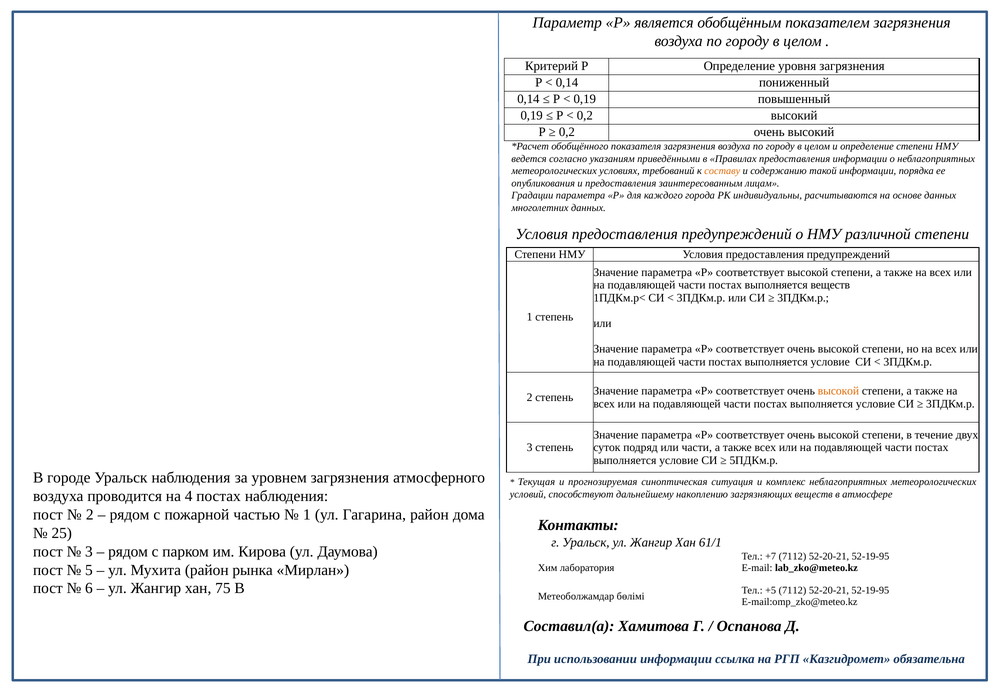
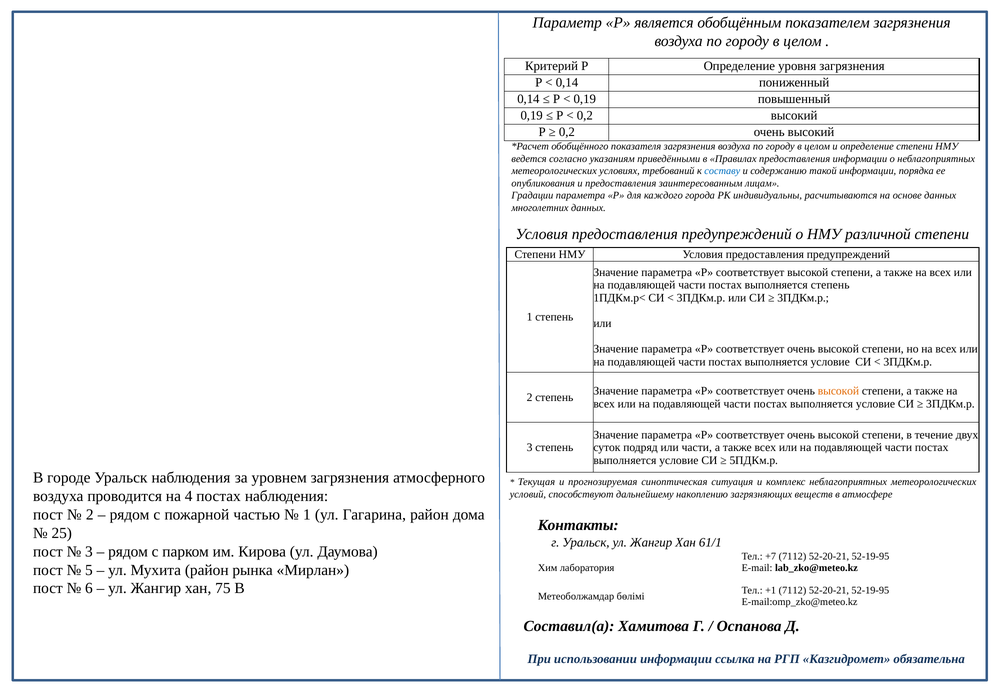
составу colour: orange -> blue
выполняется веществ: веществ -> степень
+5: +5 -> +1
